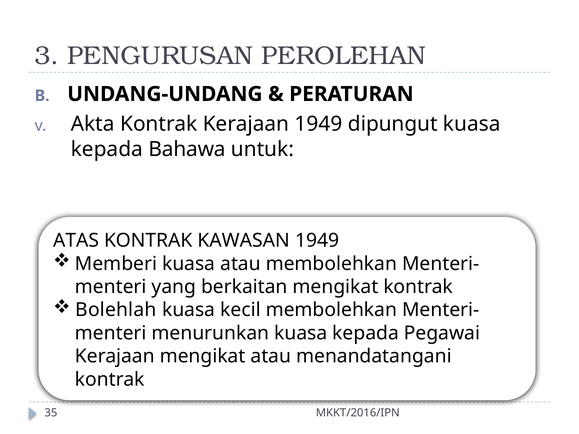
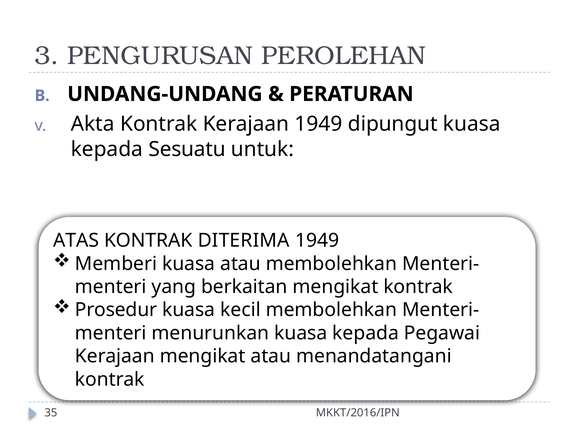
Bahawa: Bahawa -> Sesuatu
KAWASAN: KAWASAN -> DITERIMA
Bolehlah: Bolehlah -> Prosedur
